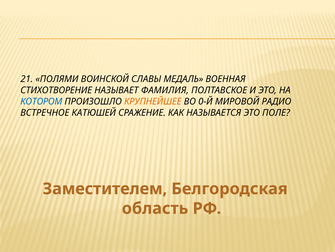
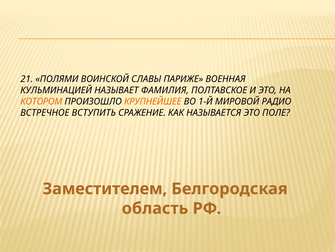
МЕДАЛЬ: МЕДАЛЬ -> ПАРИЖЕ
СТИХОТВОРЕНИЕ: СТИХОТВОРЕНИЕ -> КУЛЬМИНАЦИЕЙ
КОТОРОМ colour: blue -> orange
0-Й: 0-Й -> 1-Й
КАТЮШЕЙ: КАТЮШЕЙ -> ВСТУПИТЬ
